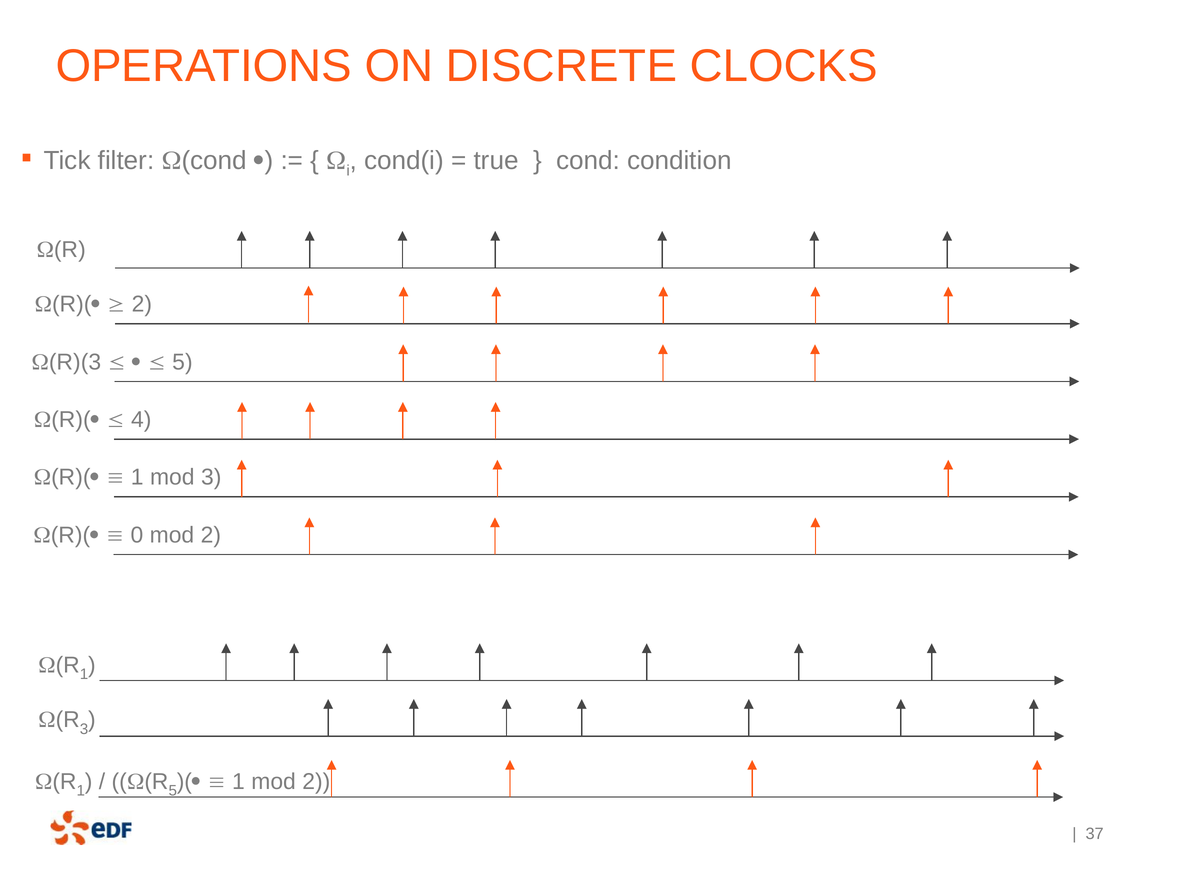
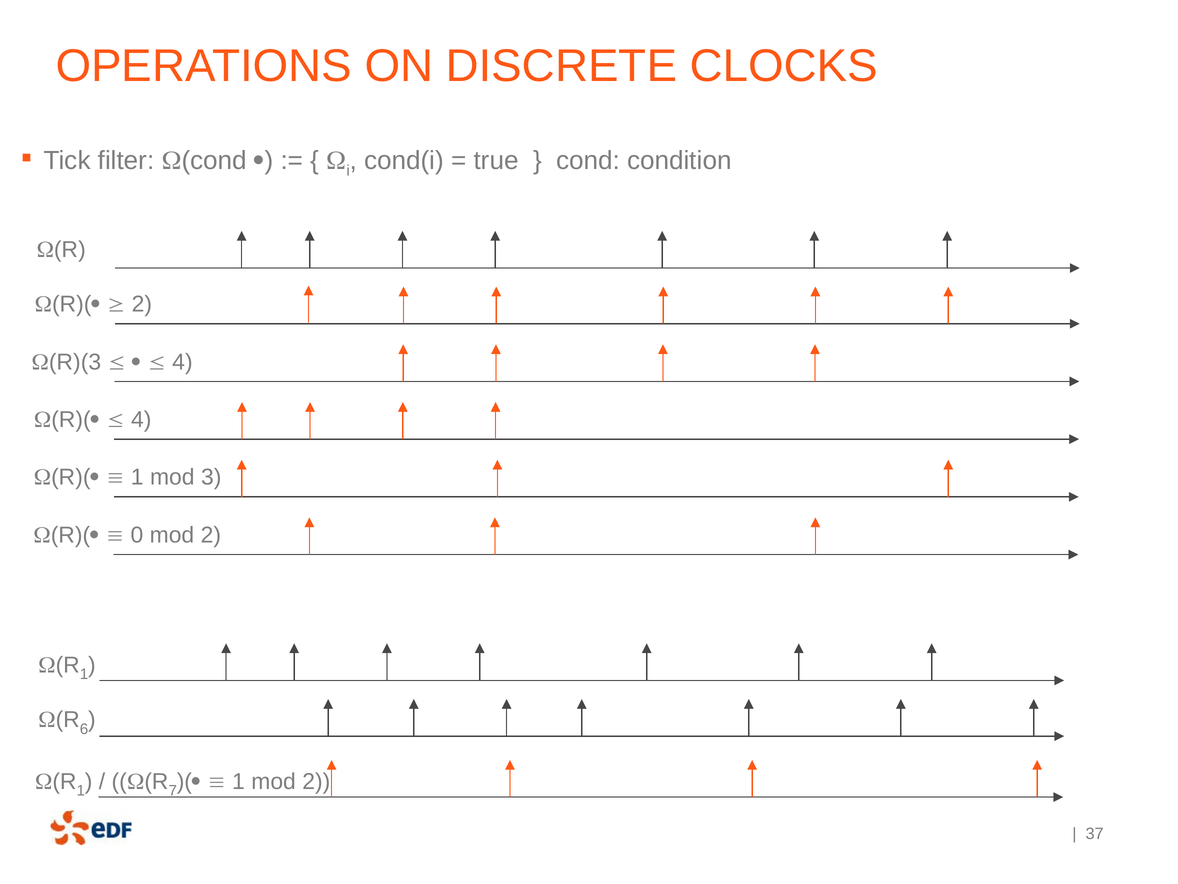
5 at (182, 362): 5 -> 4
(R 3: 3 -> 6
(R 5: 5 -> 7
